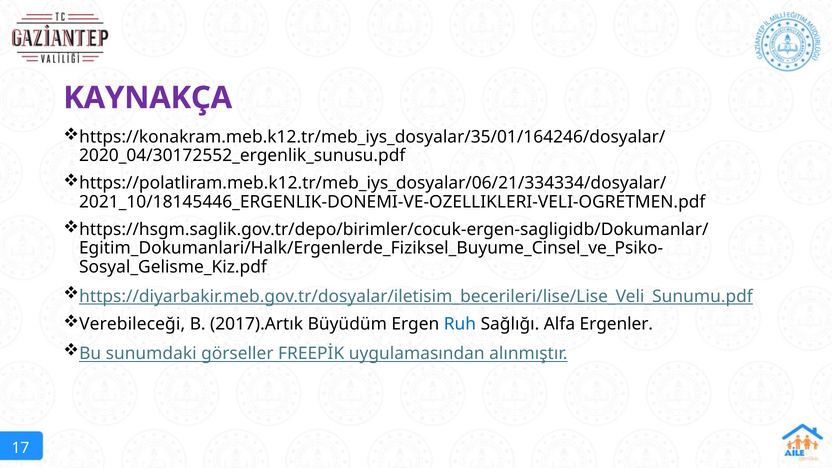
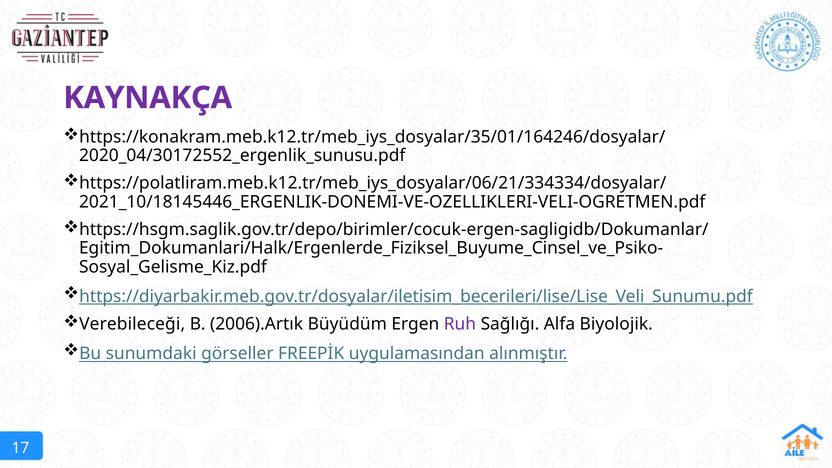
2017).Artık: 2017).Artık -> 2006).Artık
Ruh colour: blue -> purple
Ergenler: Ergenler -> Biyolojik
